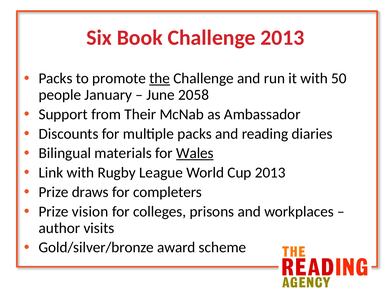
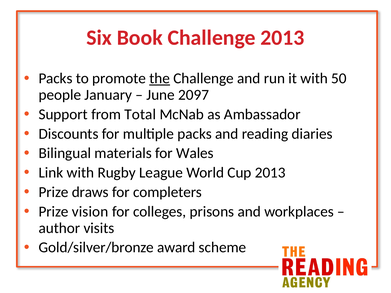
2058: 2058 -> 2097
Their: Their -> Total
Wales underline: present -> none
